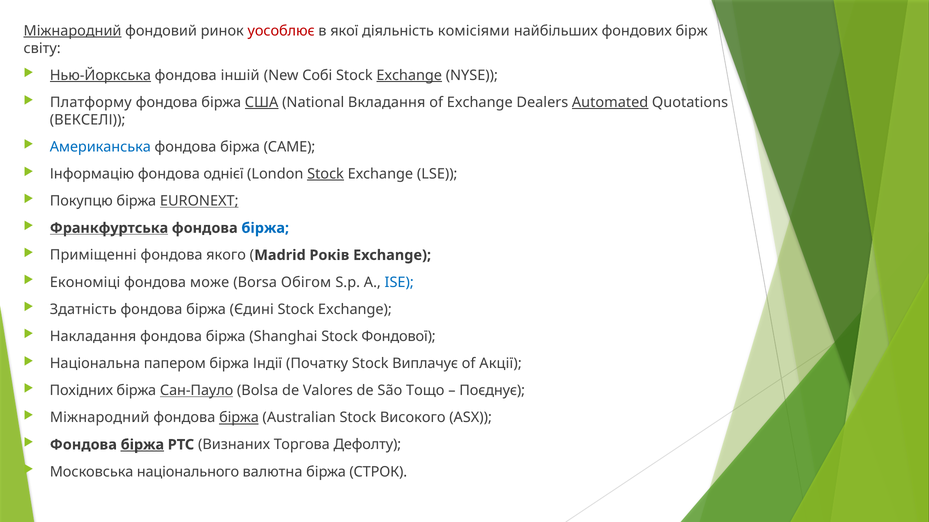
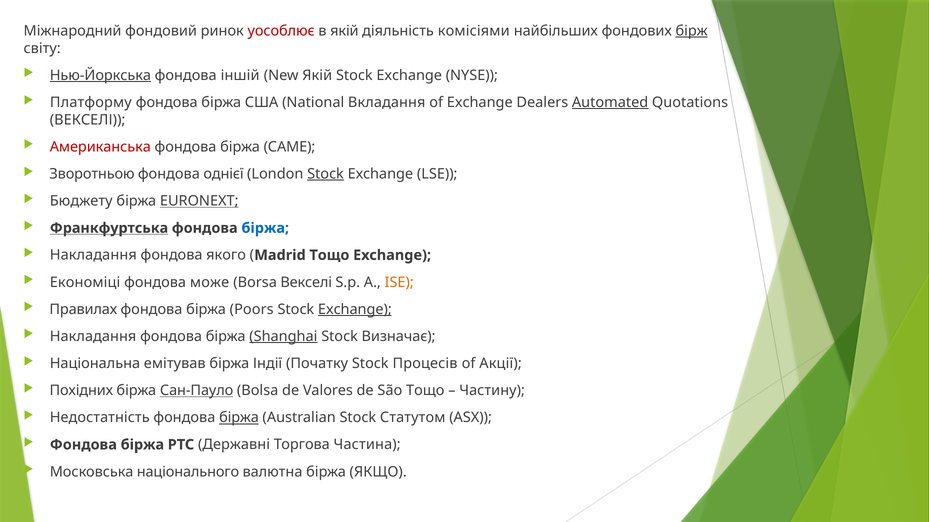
Міжнародний at (73, 31) underline: present -> none
в якої: якої -> якій
бірж underline: none -> present
New Собі: Собі -> Якій
Exchange at (409, 75) underline: present -> none
США underline: present -> none
Американська colour: blue -> red
Інформацію: Інформацію -> Зворотньою
Покупцю: Покупцю -> Бюджету
Приміщенні at (93, 255): Приміщенні -> Накладання
Madrid Років: Років -> Тощо
Borsa Обігом: Обігом -> Векселі
ISE colour: blue -> orange
Здатність: Здатність -> Правилах
Єдині: Єдині -> Poors
Exchange at (355, 310) underline: none -> present
Shanghai underline: none -> present
Фондової: Фондової -> Визначає
папером: папером -> емітував
Виплачує: Виплачує -> Процесів
Поєднує: Поєднує -> Частину
Міжнародний at (100, 418): Міжнародний -> Недостатність
Високого: Високого -> Статутом
біржа at (142, 445) underline: present -> none
Визнаних: Визнаних -> Державні
Дефолту: Дефолту -> Частина
СТРОК: СТРОК -> ЯКЩО
